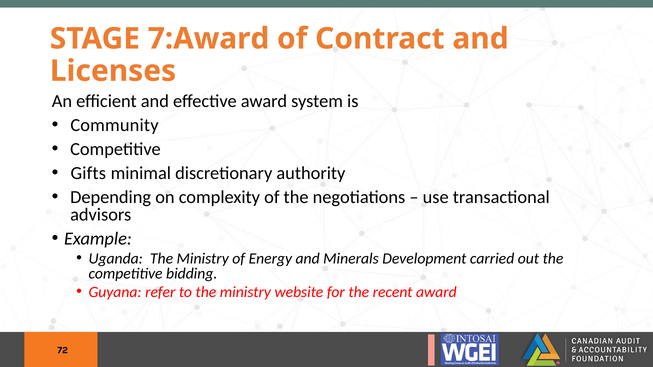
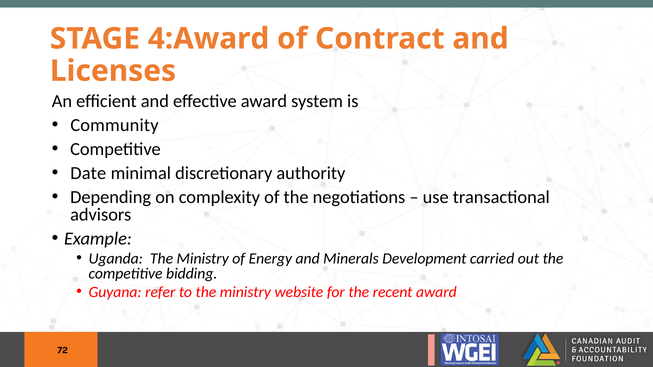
7:Award: 7:Award -> 4:Award
Gifts: Gifts -> Date
